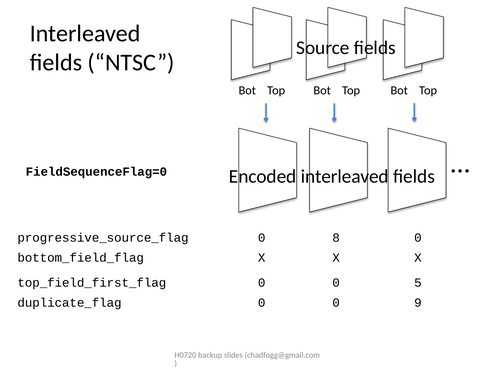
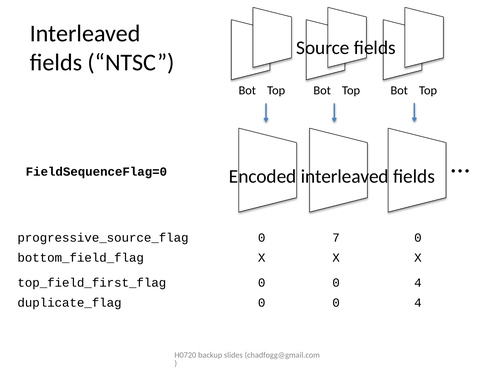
8: 8 -> 7
5 at (418, 283): 5 -> 4
9 at (418, 303): 9 -> 4
